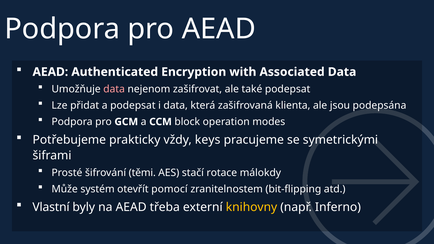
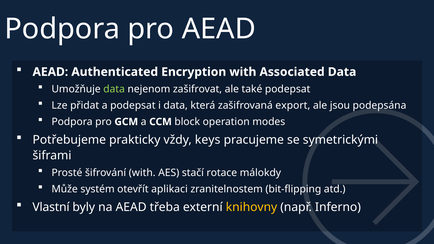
data at (114, 89) colour: pink -> light green
klienta: klienta -> export
šifrování těmi: těmi -> with
pomocí: pomocí -> aplikaci
